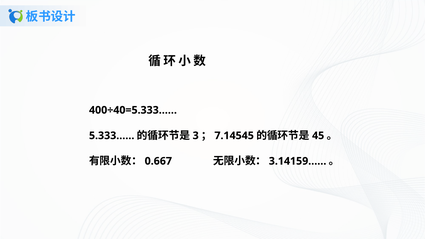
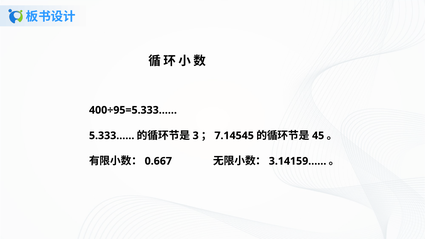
400÷40=5.333……: 400÷40=5.333…… -> 400÷95=5.333……
